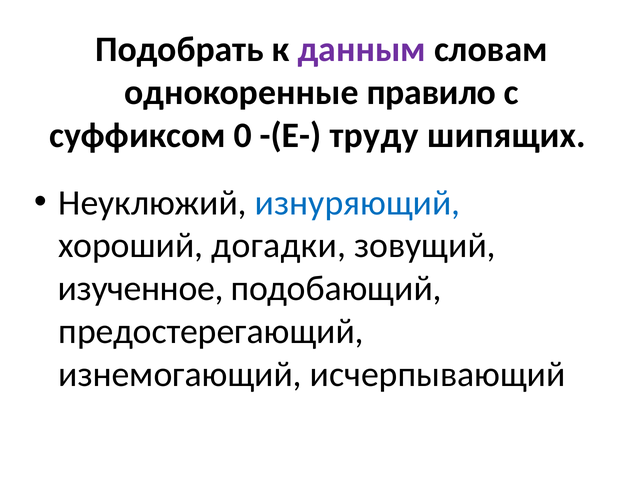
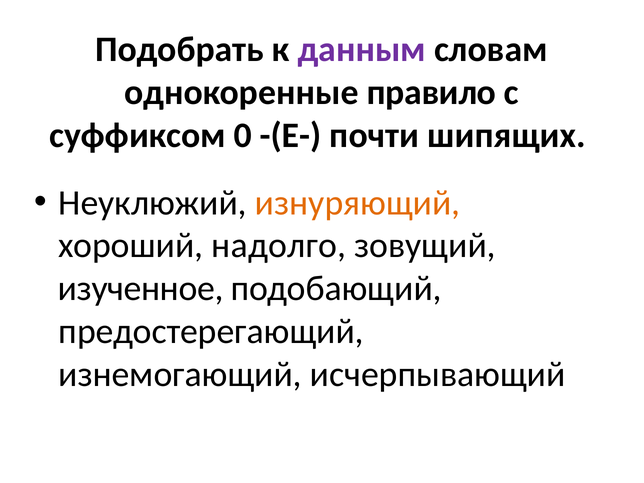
труду: труду -> почти
изнуряющий colour: blue -> orange
догадки: догадки -> надолго
